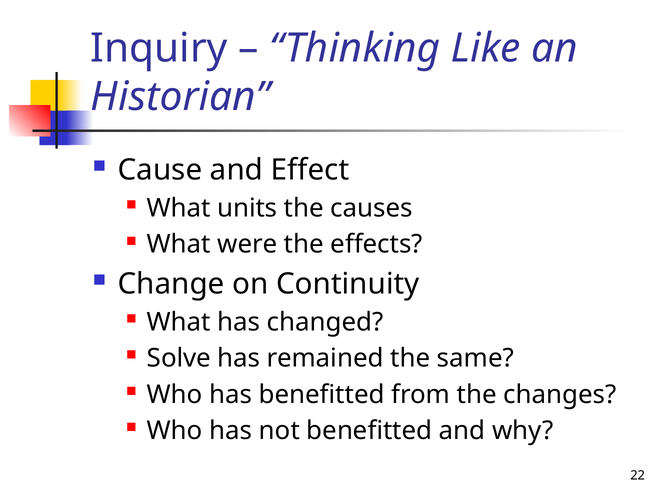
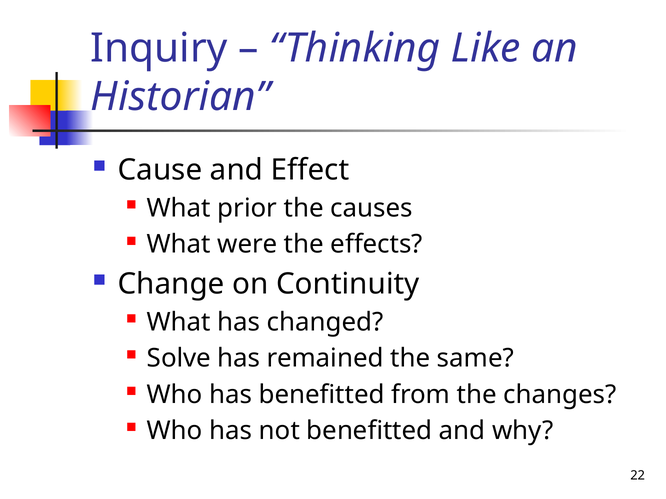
units: units -> prior
